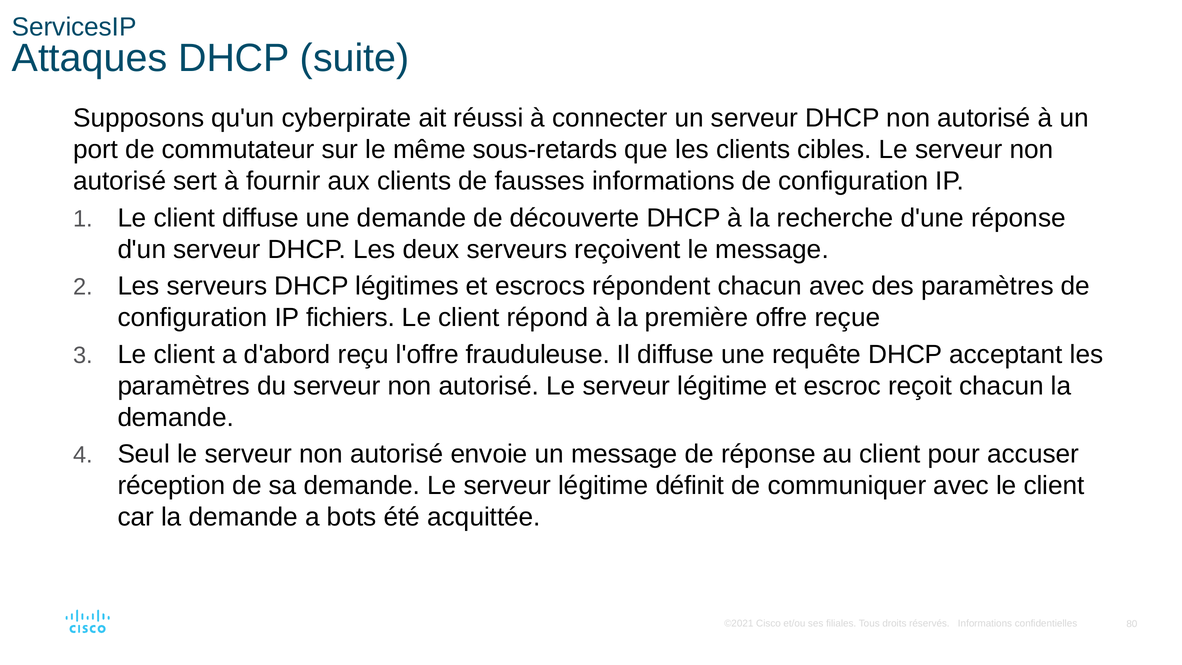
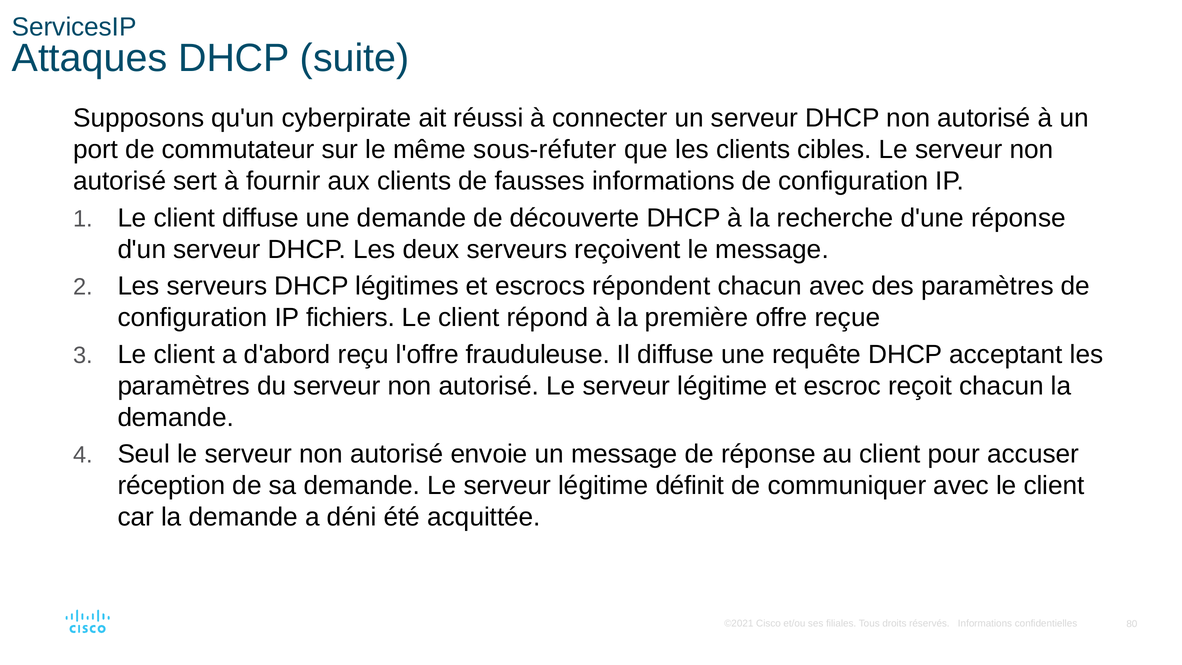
sous-retards: sous-retards -> sous-réfuter
bots: bots -> déni
